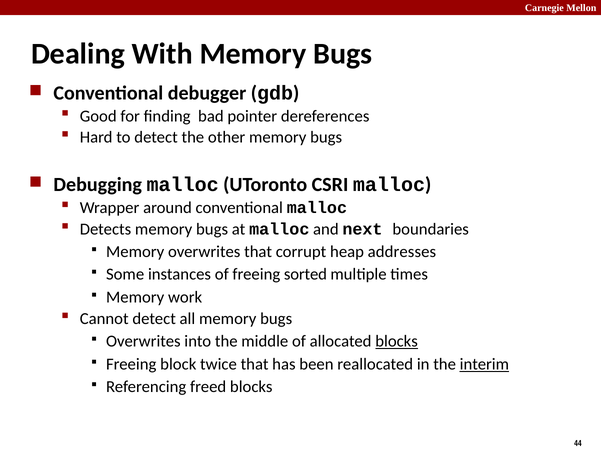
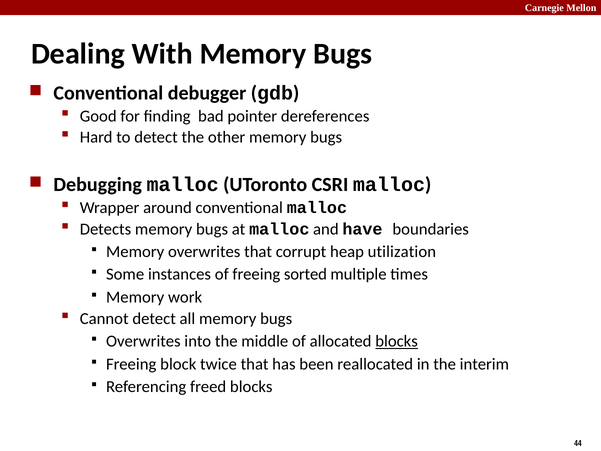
next: next -> have
addresses: addresses -> utilization
interim underline: present -> none
